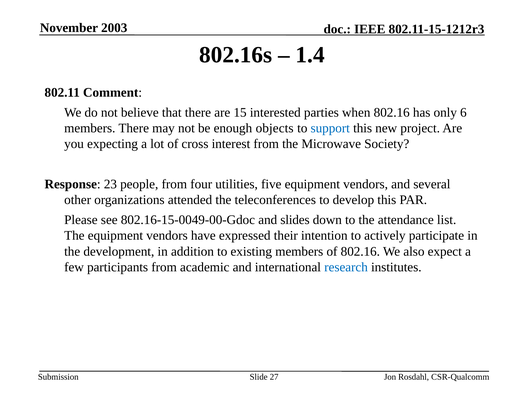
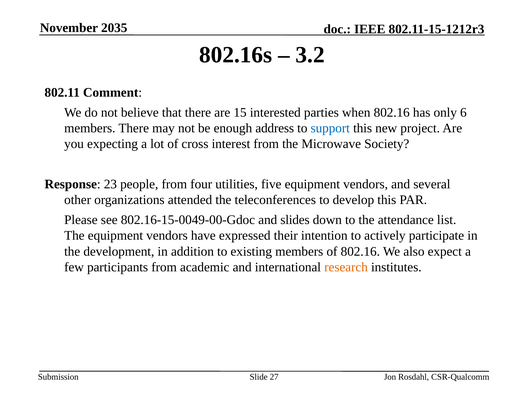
2003: 2003 -> 2035
1.4: 1.4 -> 3.2
objects: objects -> address
research colour: blue -> orange
